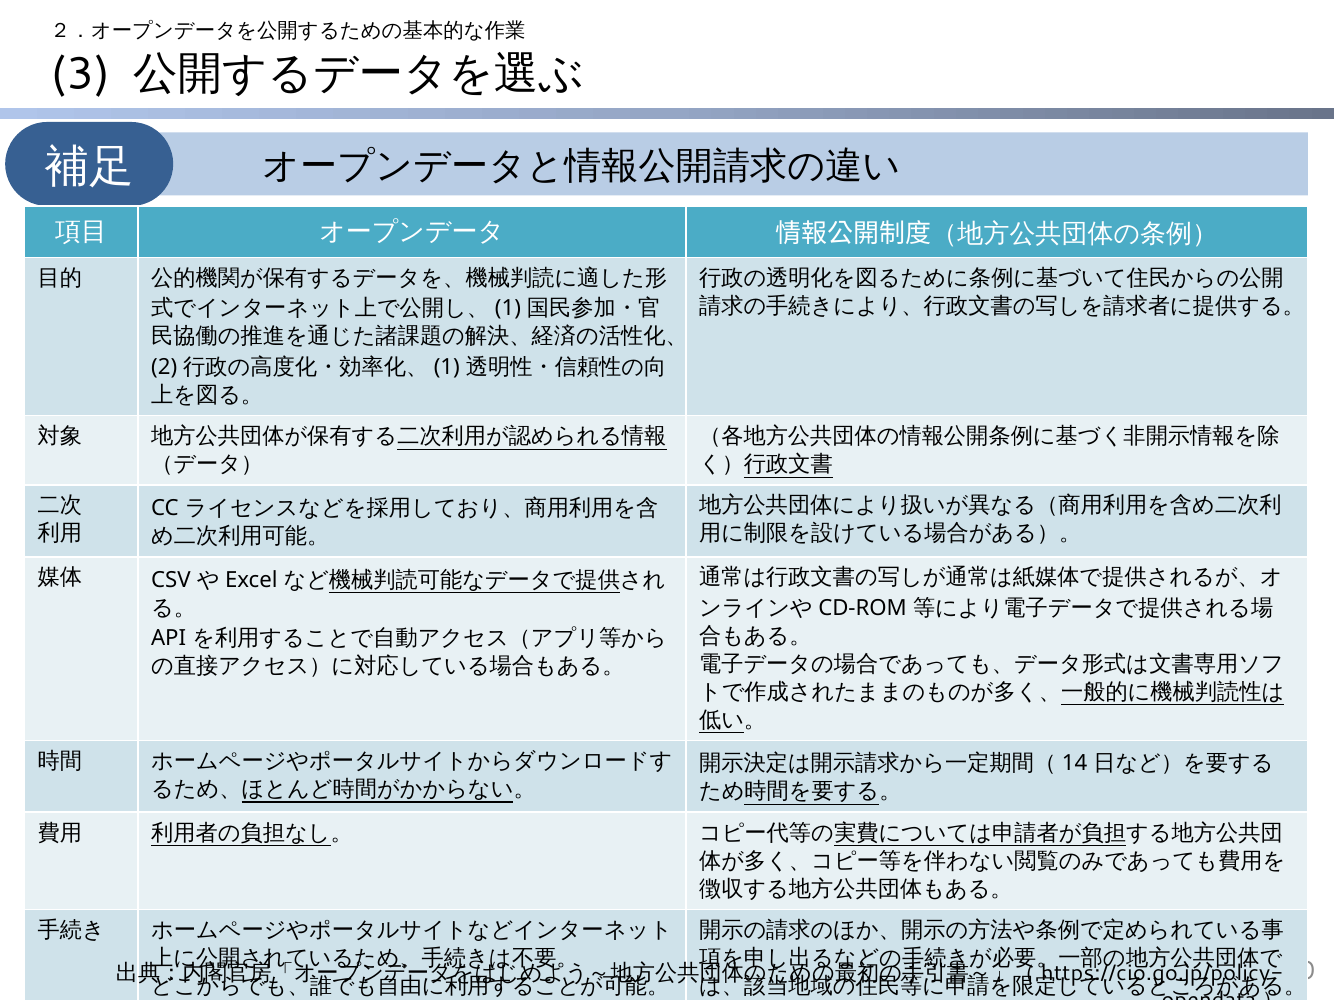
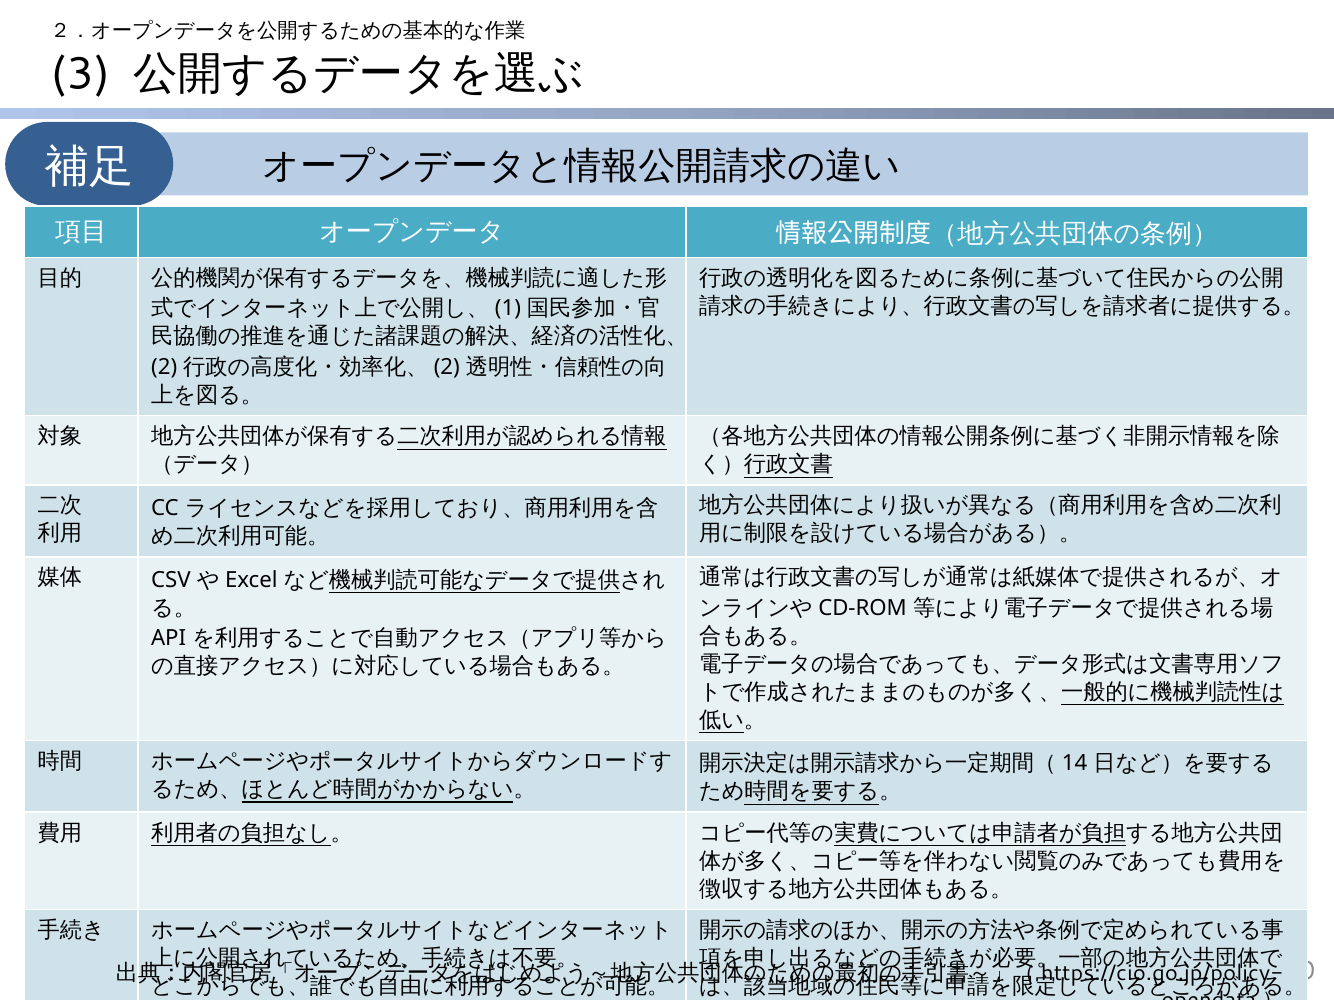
1 at (447, 367): 1 -> 2
